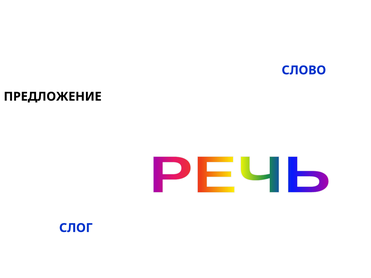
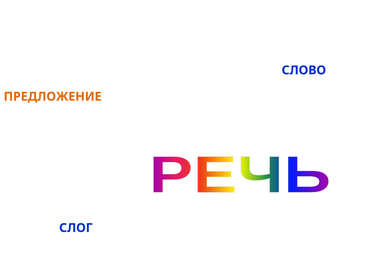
ПРЕДЛОЖЕНИЕ colour: black -> orange
